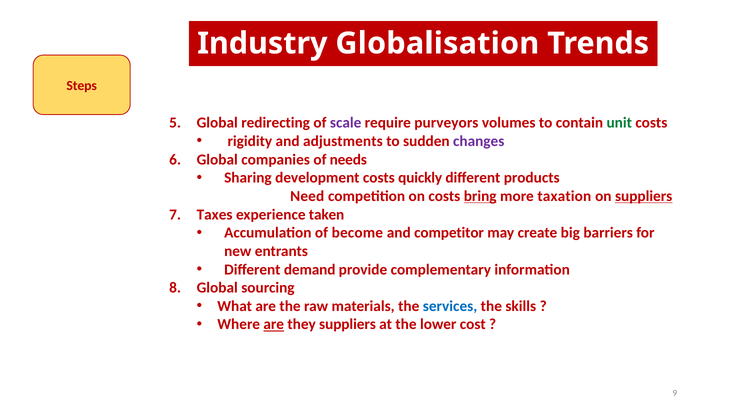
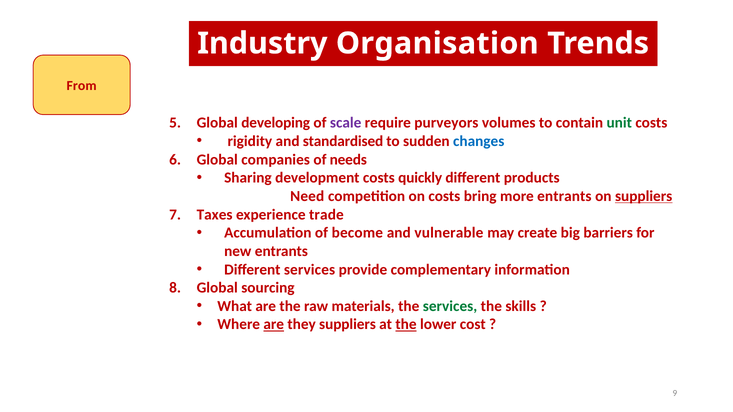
Globalisation: Globalisation -> Organisation
Steps: Steps -> From
redirecting: redirecting -> developing
adjustments: adjustments -> standardised
changes colour: purple -> blue
bring underline: present -> none
more taxation: taxation -> entrants
taken: taken -> trade
competitor: competitor -> vulnerable
Different demand: demand -> services
services at (450, 306) colour: blue -> green
the at (406, 325) underline: none -> present
